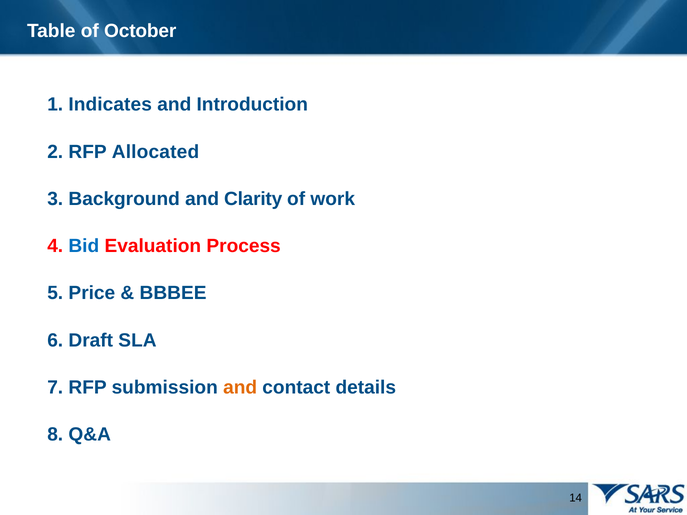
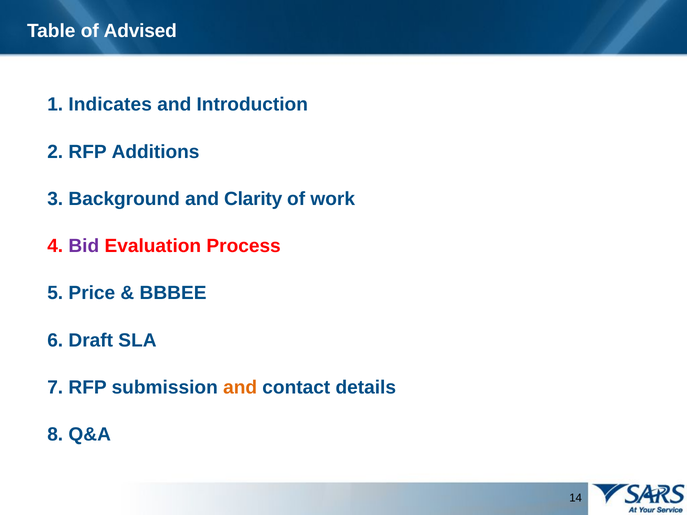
October: October -> Advised
Allocated: Allocated -> Additions
Bid colour: blue -> purple
